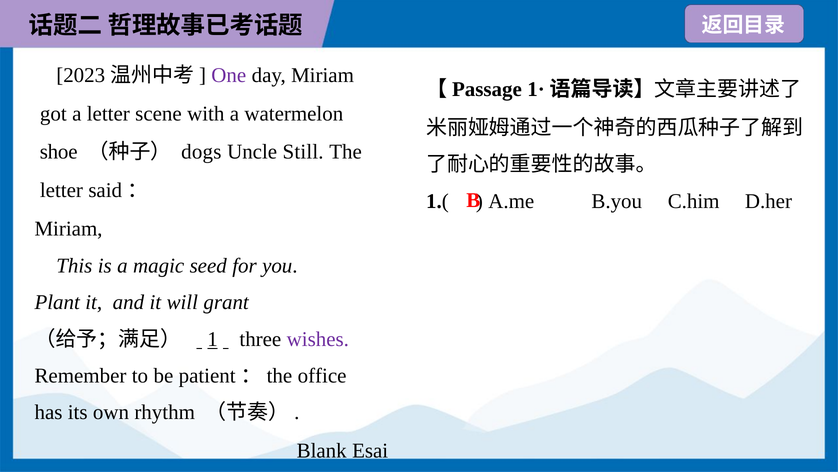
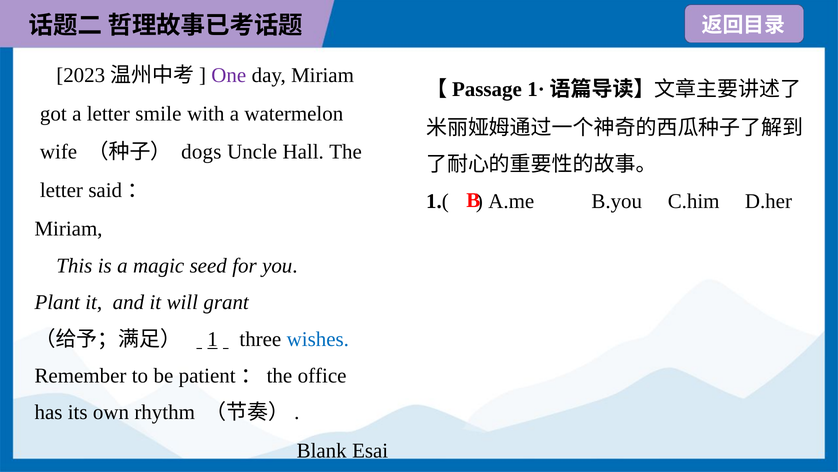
scene: scene -> smile
shoe: shoe -> wife
Still: Still -> Hall
wishes colour: purple -> blue
